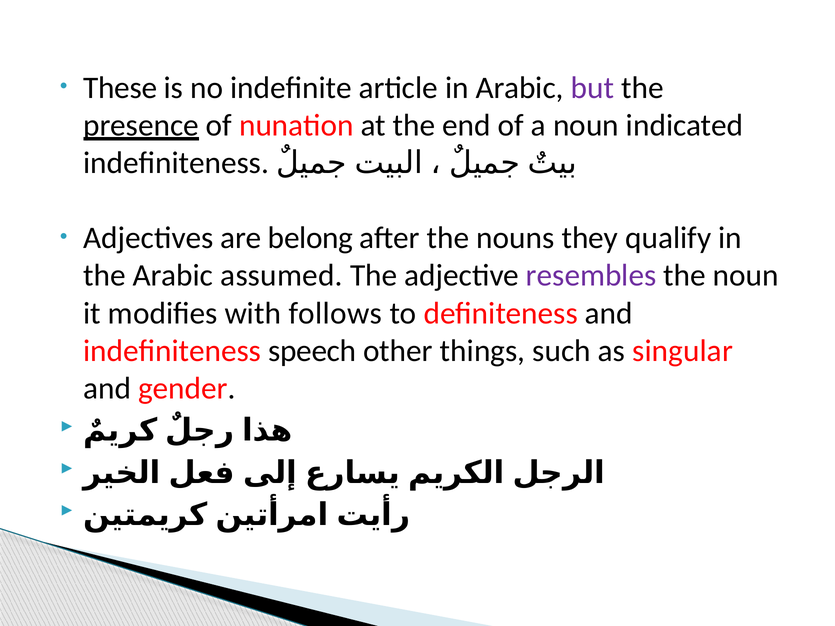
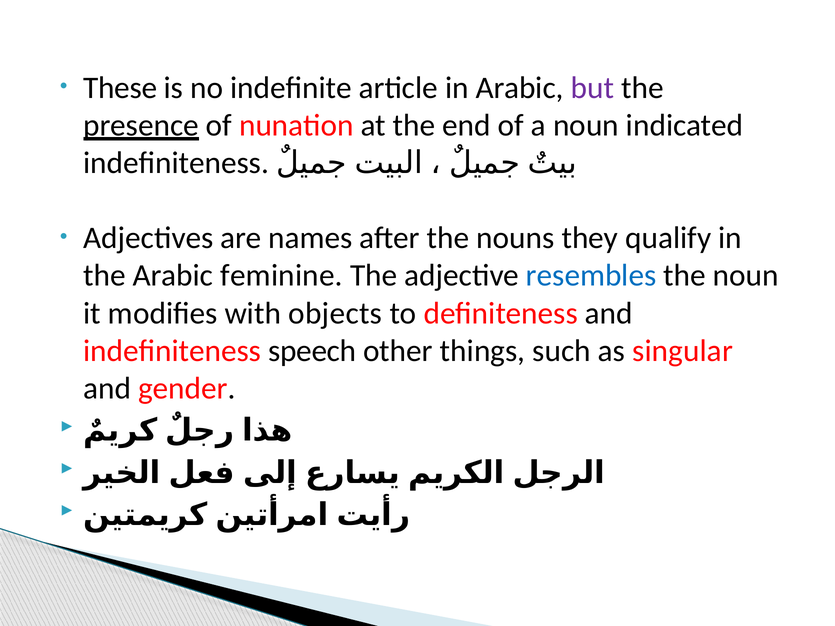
belong: belong -> names
assumed: assumed -> feminine
resembles colour: purple -> blue
follows: follows -> objects
